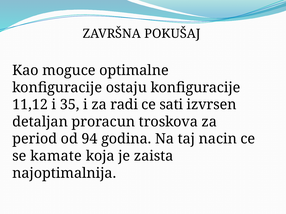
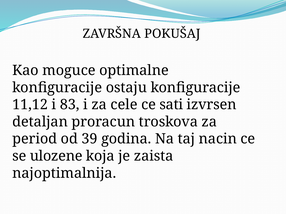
35: 35 -> 83
radi: radi -> cele
94: 94 -> 39
kamate: kamate -> ulozene
